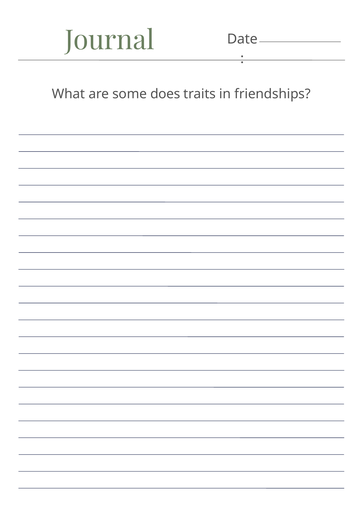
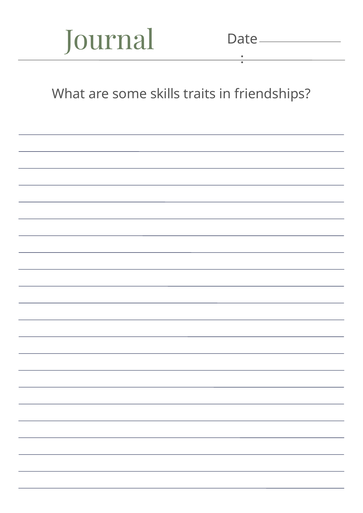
does: does -> skills
